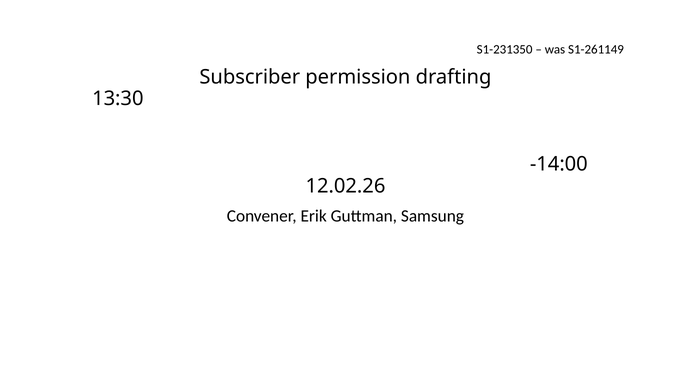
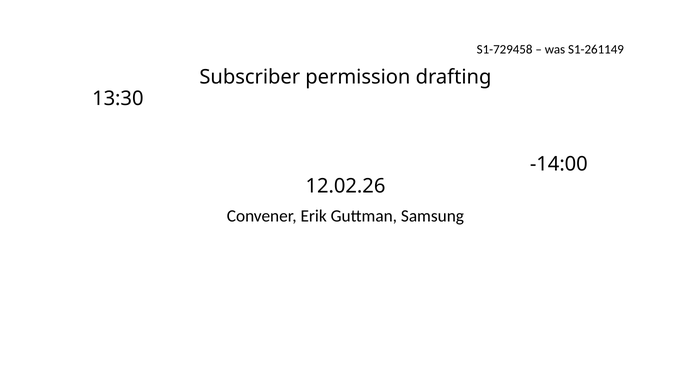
S1-231350: S1-231350 -> S1-729458
